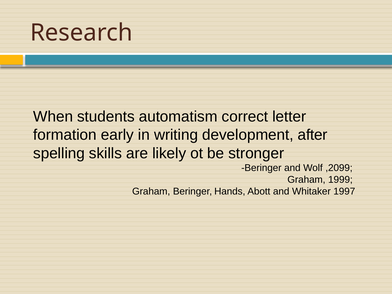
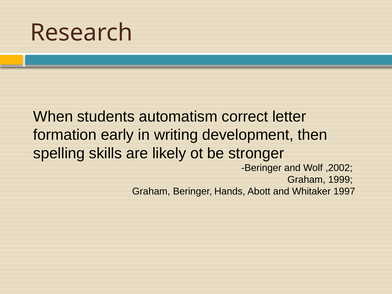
after: after -> then
,2099: ,2099 -> ,2002
